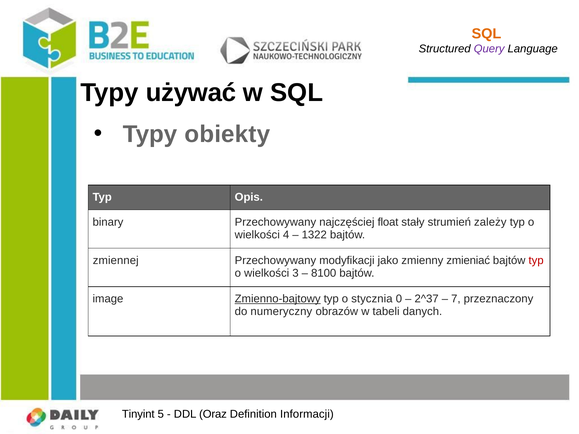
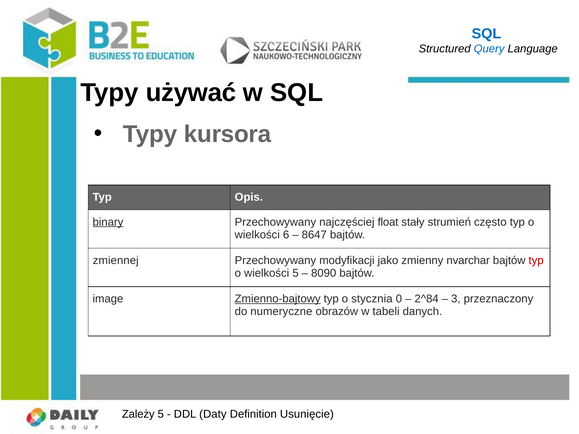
SQL at (486, 34) colour: orange -> blue
Query colour: purple -> blue
obiekty: obiekty -> kursora
binary underline: none -> present
zależy: zależy -> często
4: 4 -> 6
1322: 1322 -> 8647
zmieniać: zmieniać -> nvarchar
wielkości 3: 3 -> 5
8100: 8100 -> 8090
2^37: 2^37 -> 2^84
7: 7 -> 3
numeryczny: numeryczny -> numeryczne
Tinyint: Tinyint -> Zależy
Oraz: Oraz -> Daty
Informacji: Informacji -> Usunięcie
